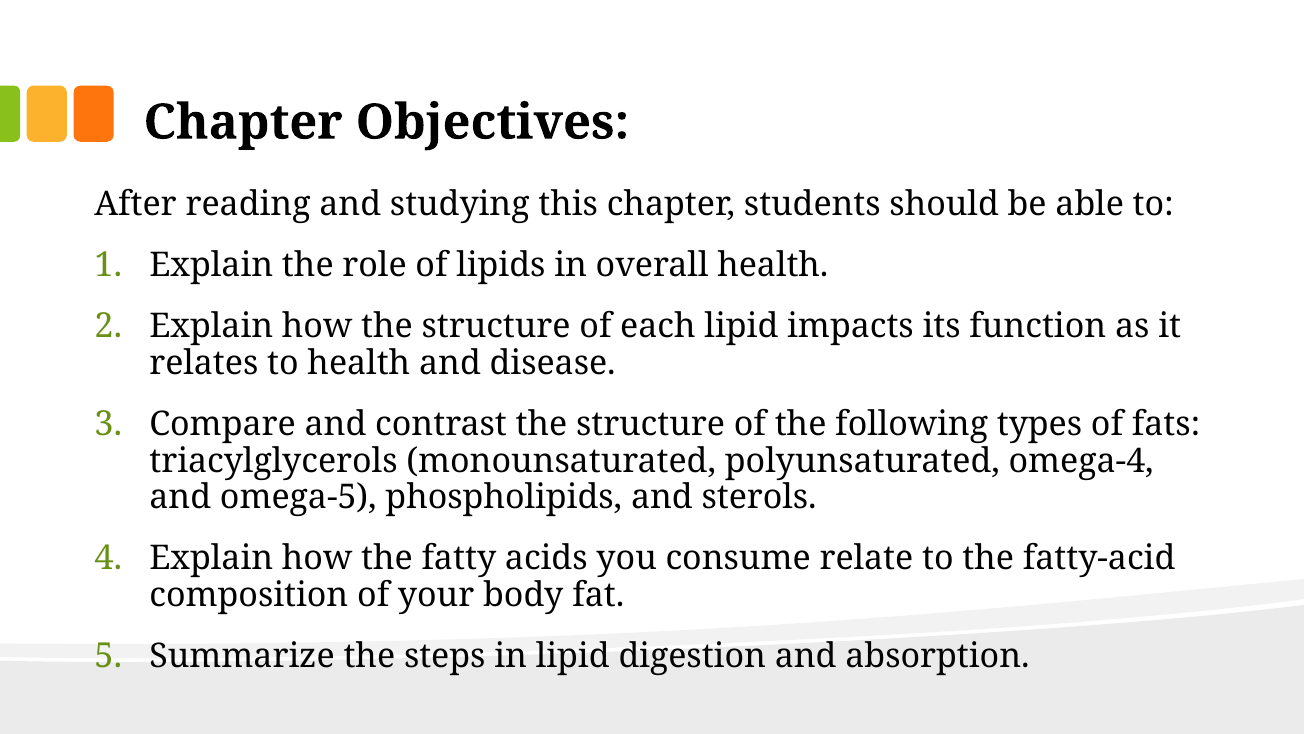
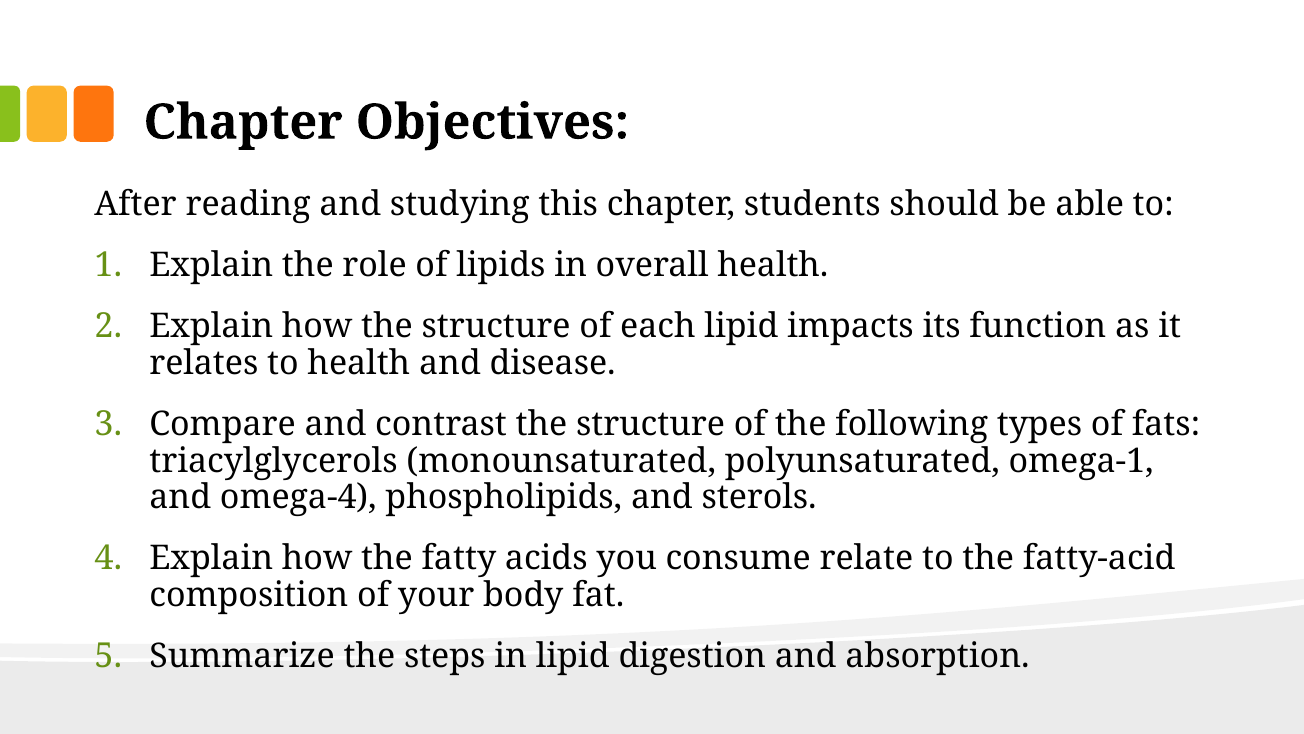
omega-4: omega-4 -> omega-1
omega-5: omega-5 -> omega-4
